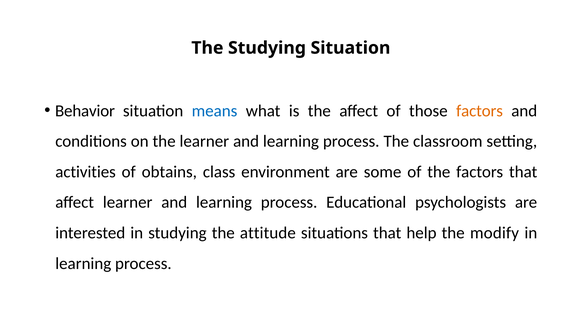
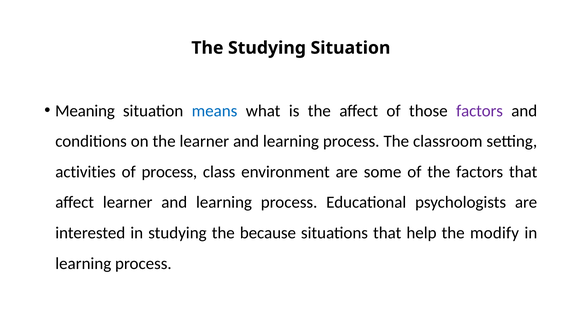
Behavior: Behavior -> Meaning
factors at (480, 111) colour: orange -> purple
of obtains: obtains -> process
attitude: attitude -> because
